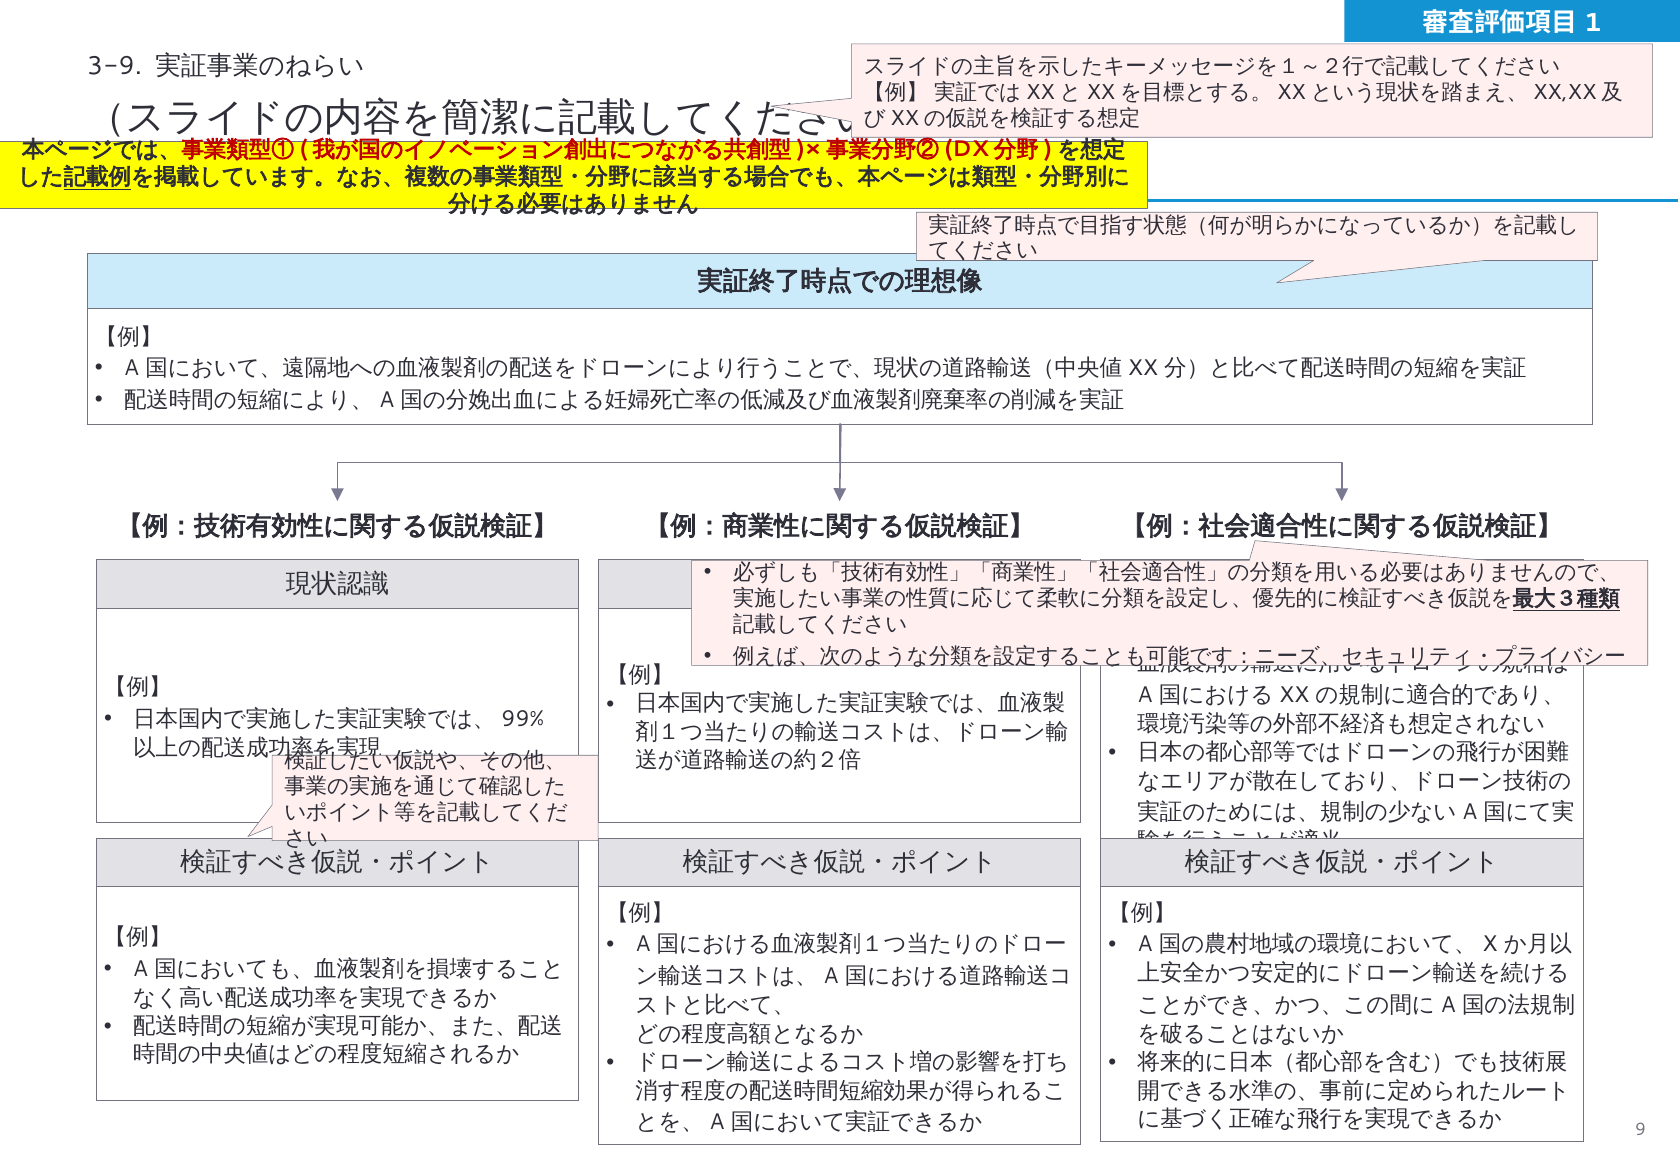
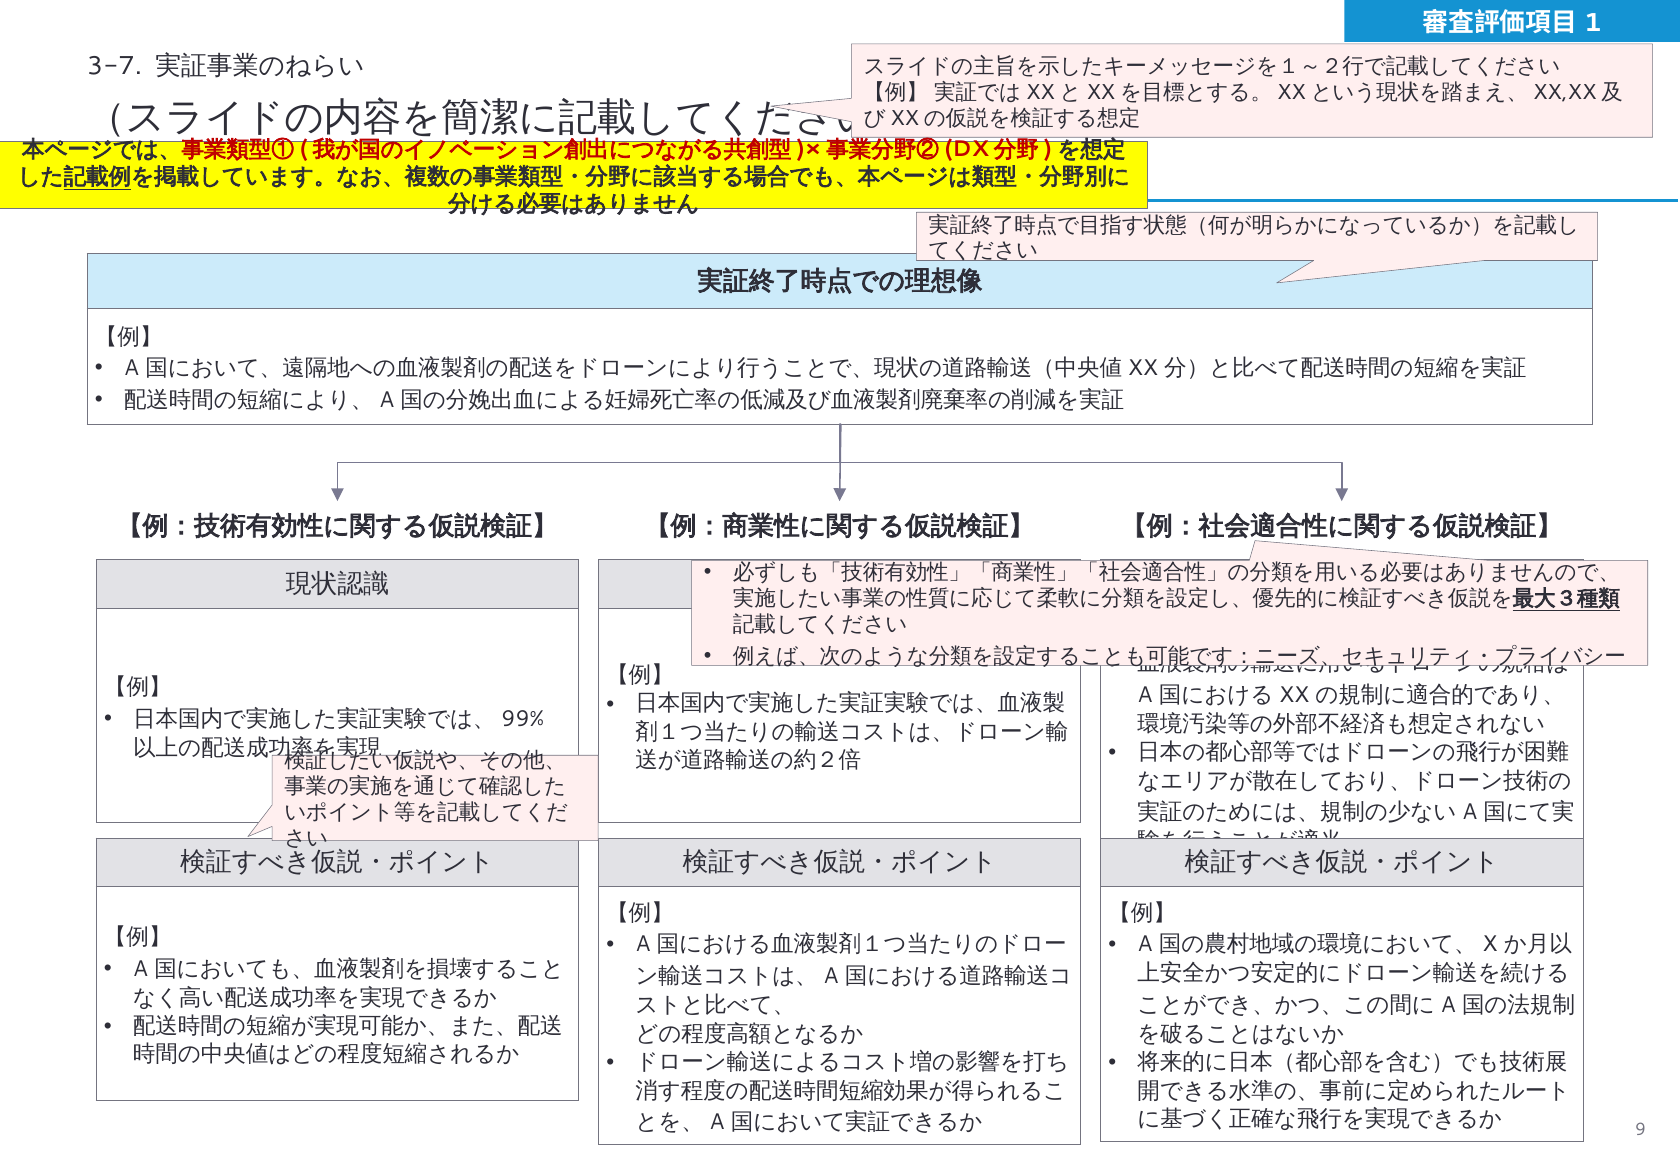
3-9: 3-9 -> 3-7
